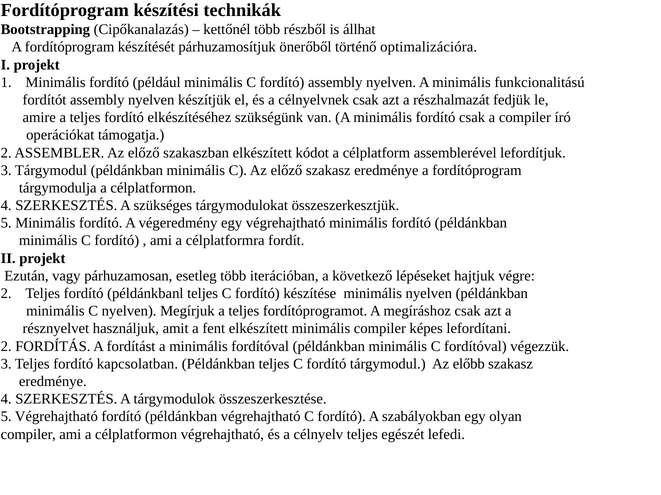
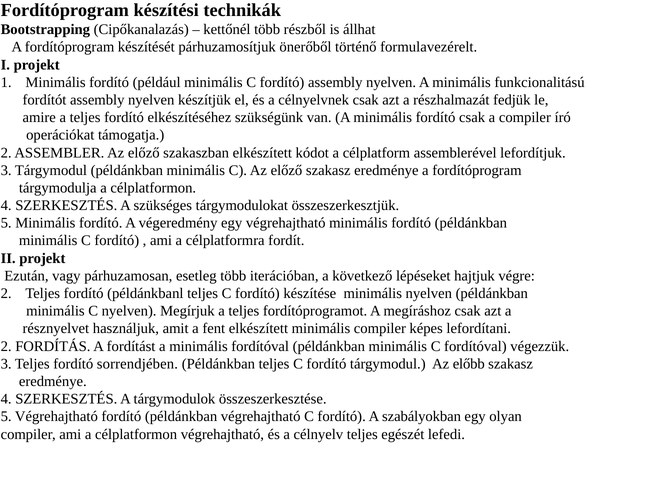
optimalizációra: optimalizációra -> formulavezérelt
kapcsolatban: kapcsolatban -> sorrendjében
